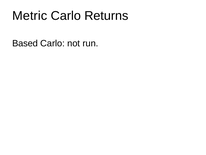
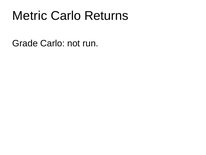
Based: Based -> Grade
